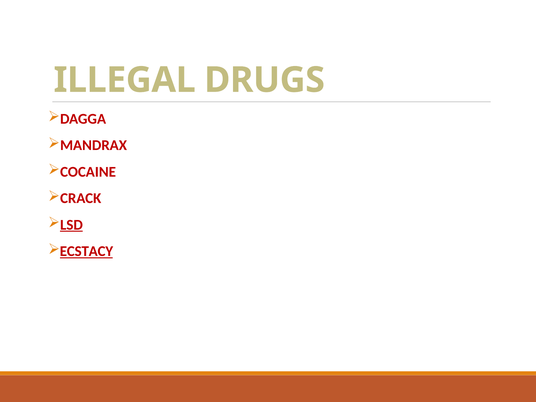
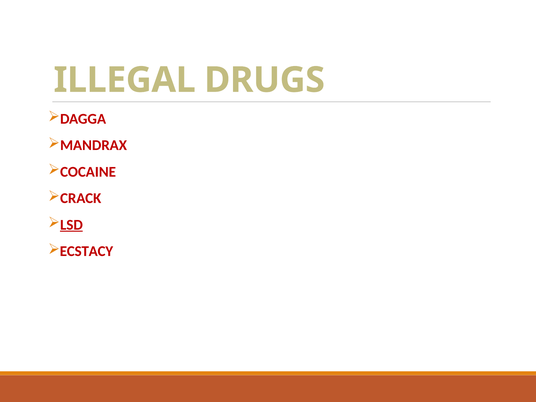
ECSTACY underline: present -> none
